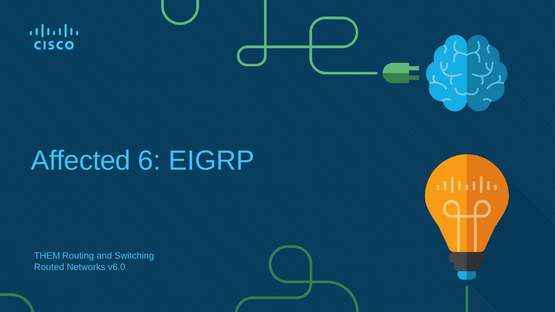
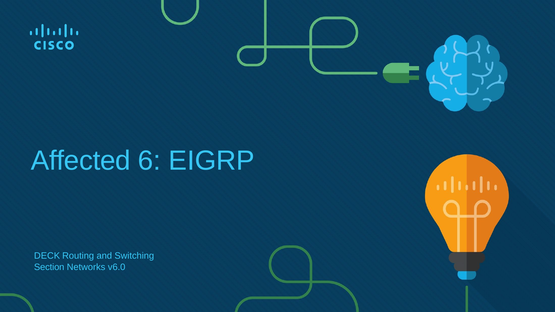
THEM: THEM -> DECK
Routed: Routed -> Section
